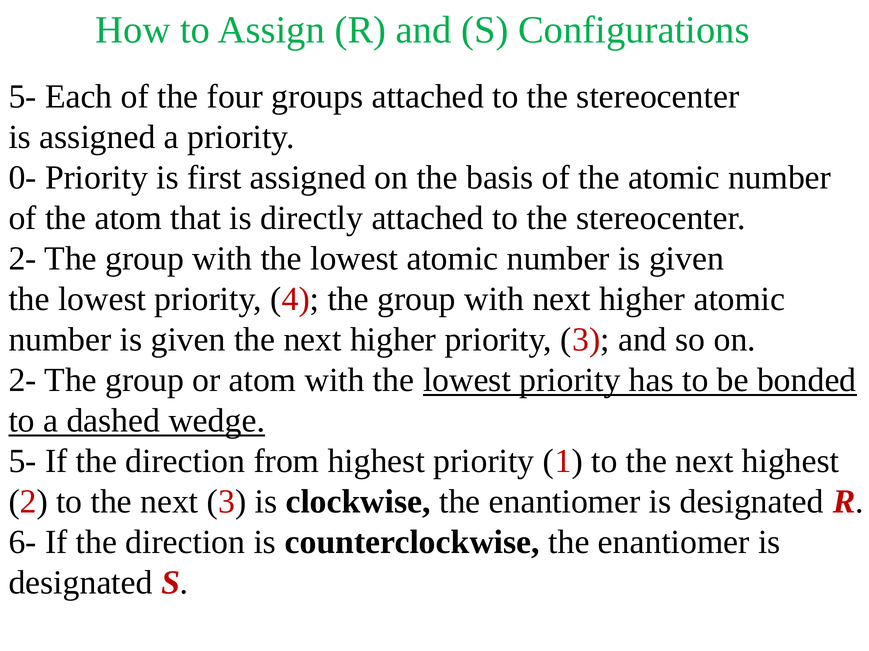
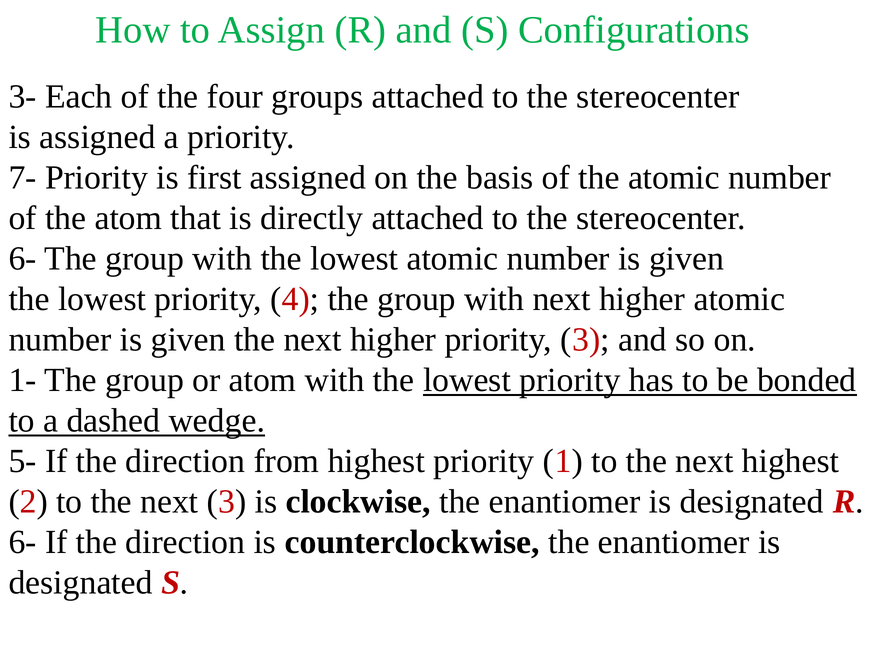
5- at (23, 97): 5- -> 3-
0-: 0- -> 7-
2- at (23, 259): 2- -> 6-
2- at (23, 381): 2- -> 1-
